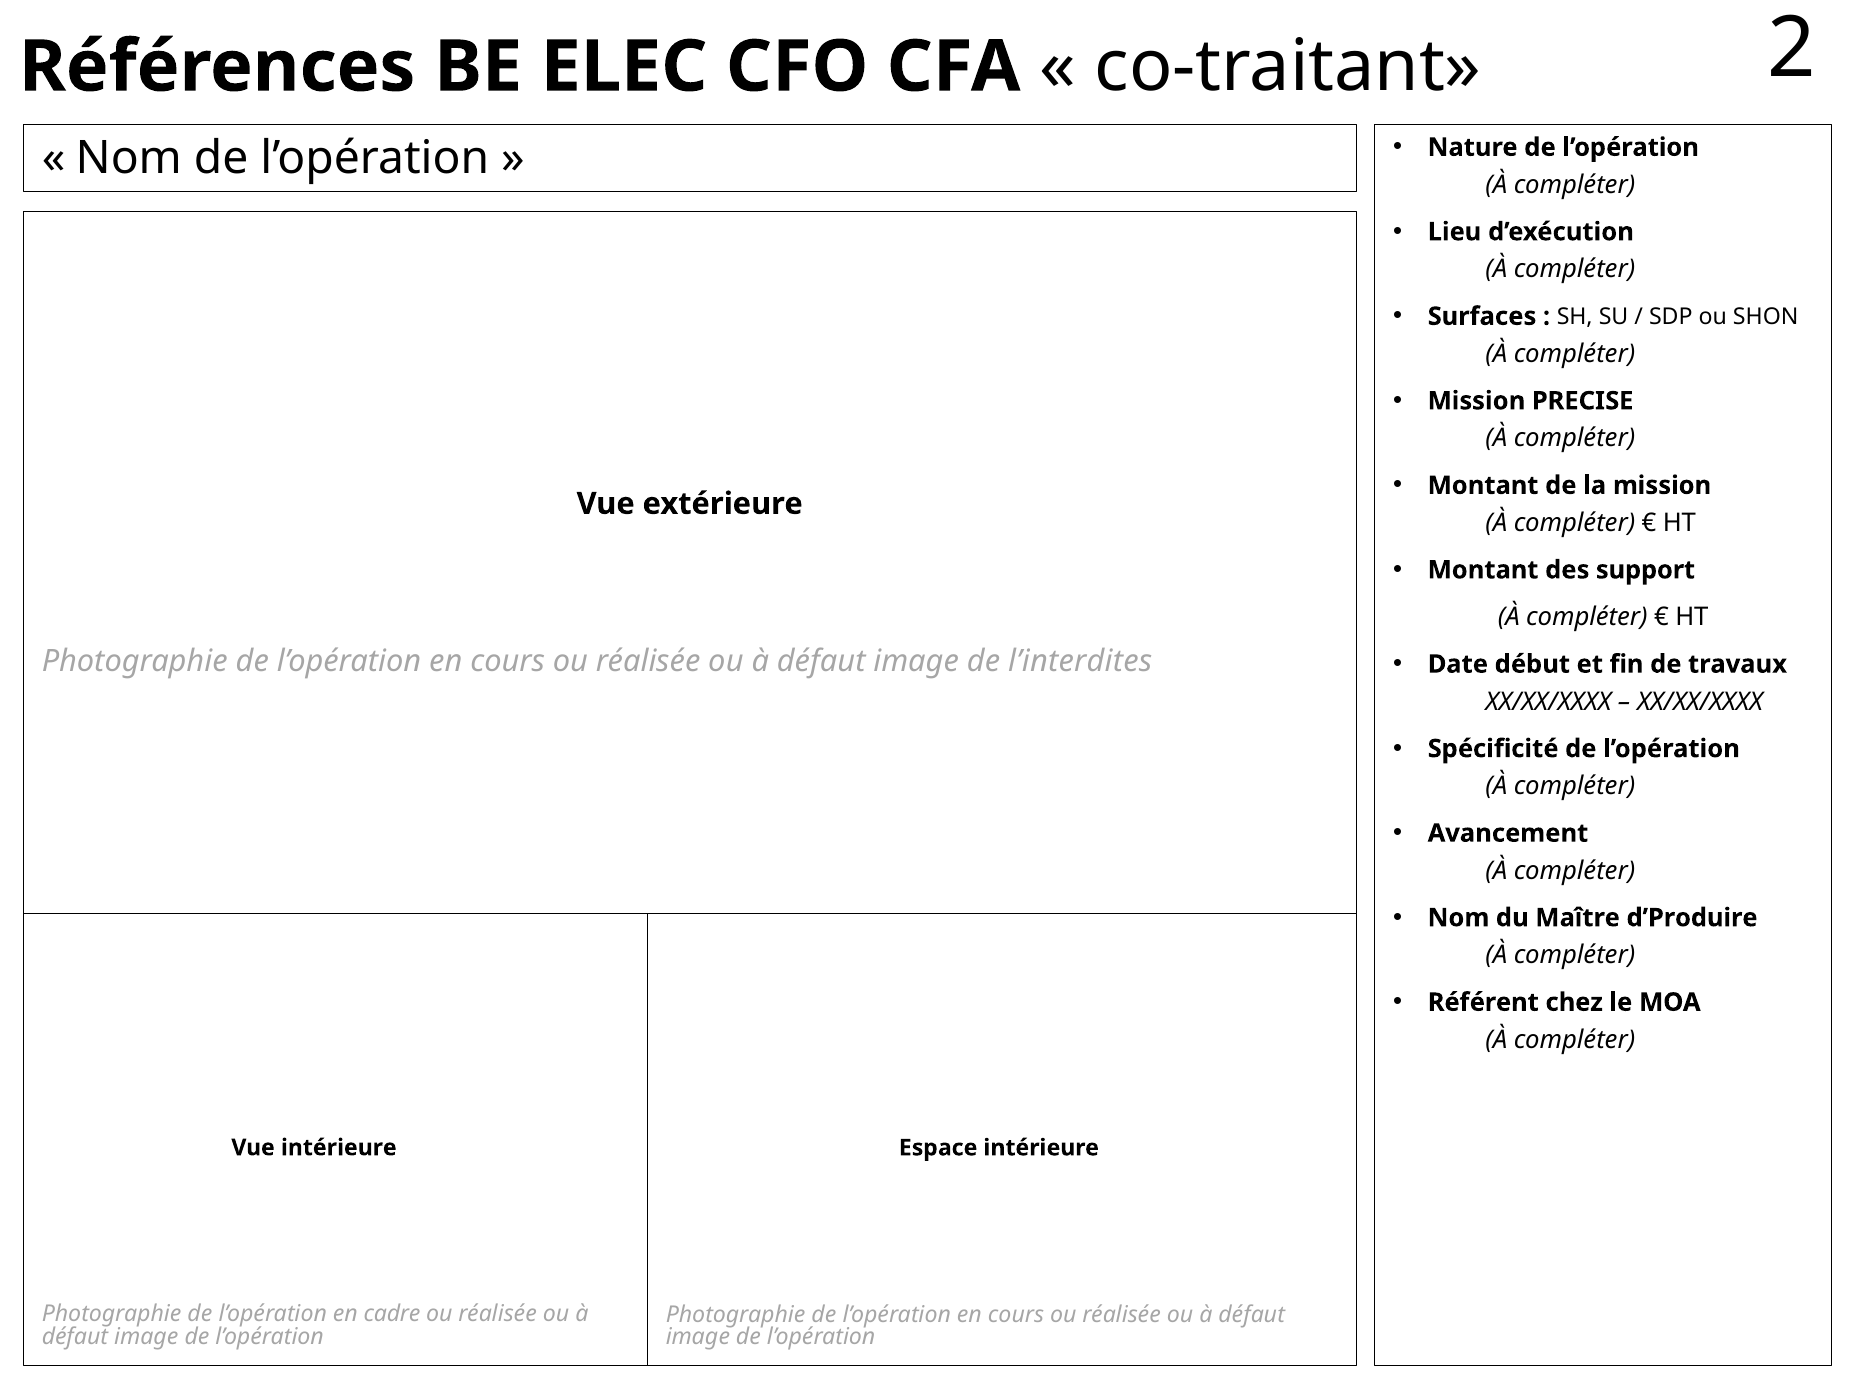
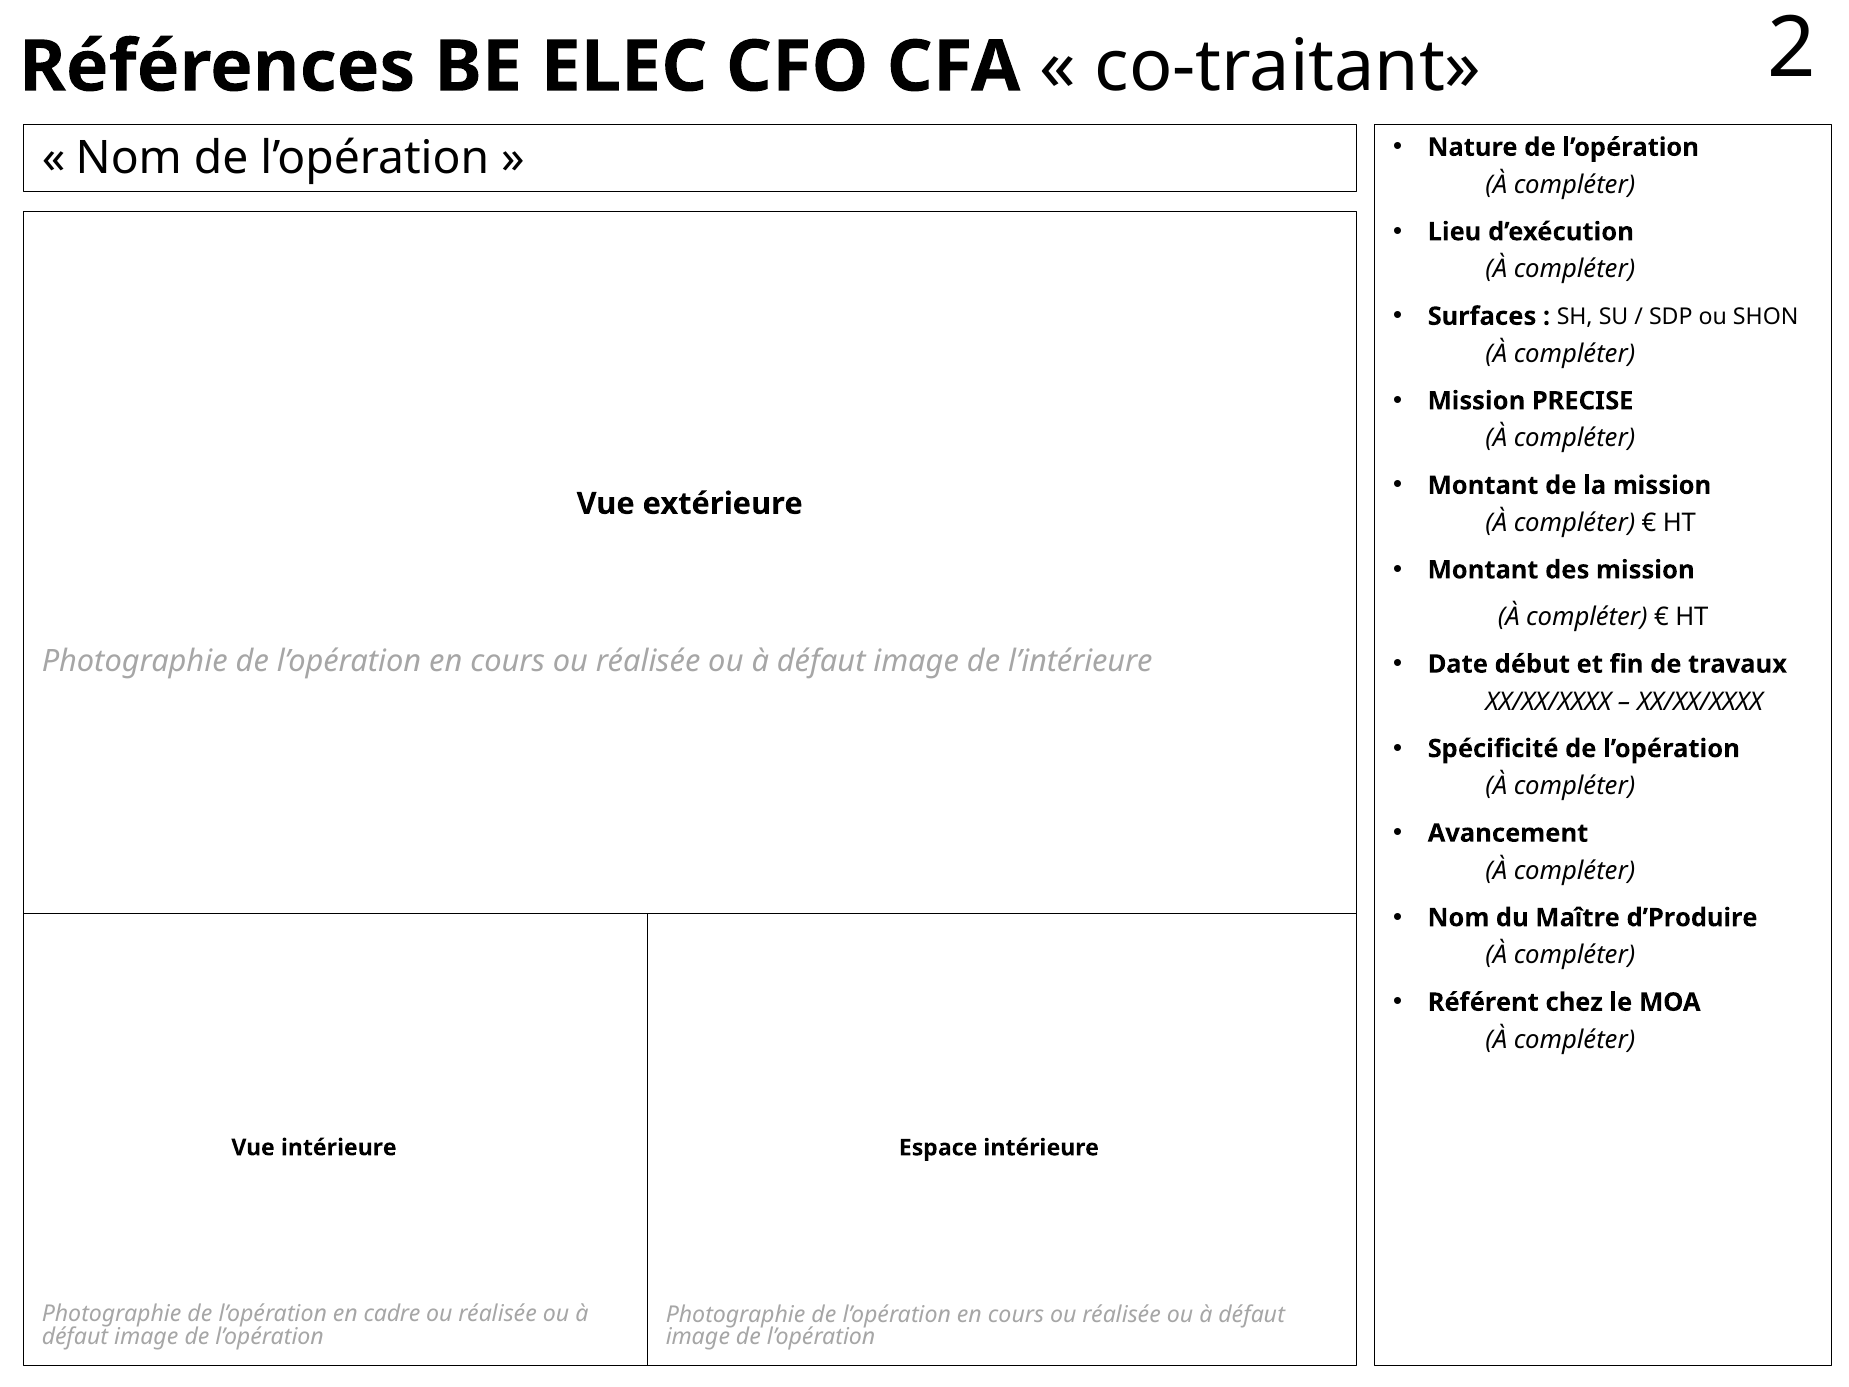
des support: support -> mission
l’interdites: l’interdites -> l’intérieure
